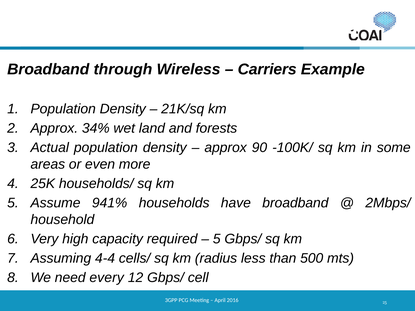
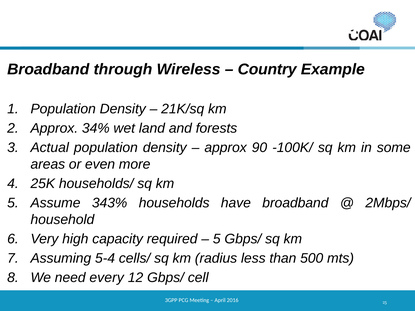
Carriers: Carriers -> Country
941%: 941% -> 343%
4-4: 4-4 -> 5-4
